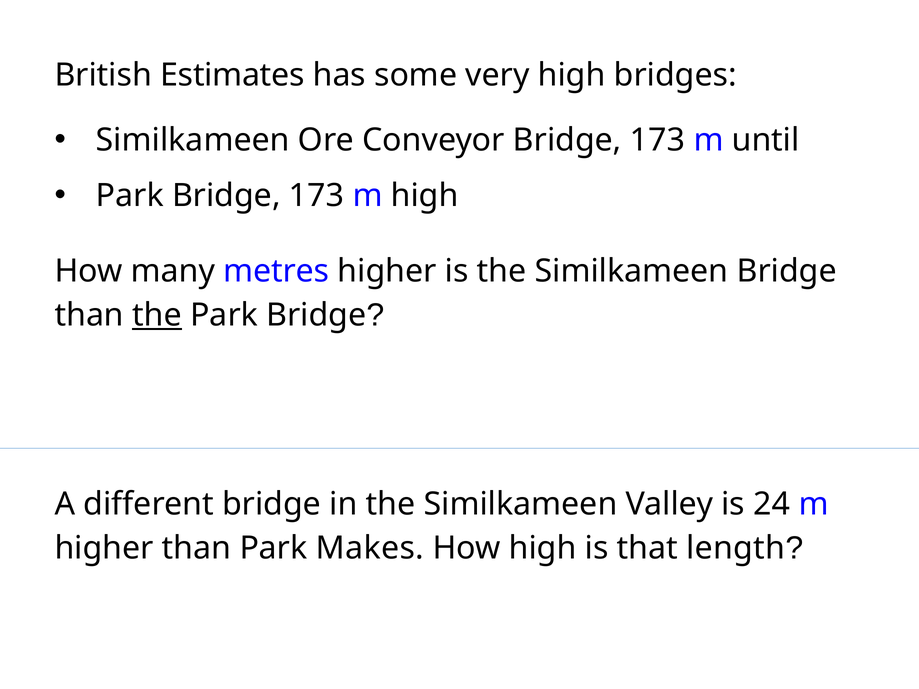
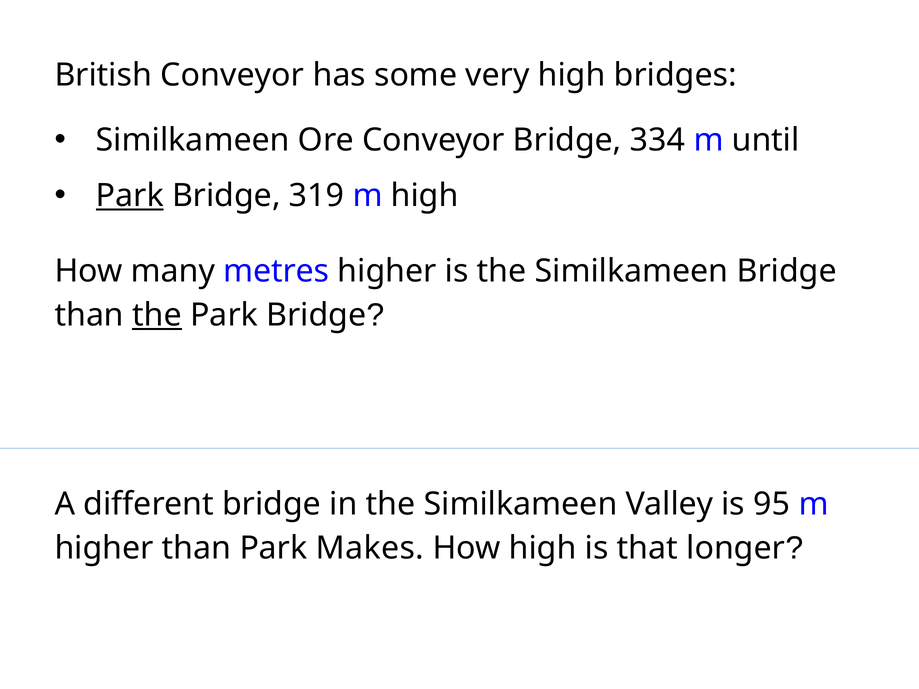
British Estimates: Estimates -> Conveyor
Conveyor Bridge 173: 173 -> 334
Park at (130, 196) underline: none -> present
173 at (317, 196): 173 -> 319
24: 24 -> 95
length: length -> longer
